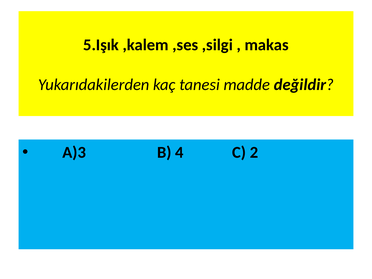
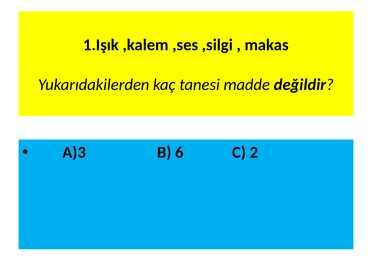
5.Işık: 5.Işık -> 1.Işık
4: 4 -> 6
